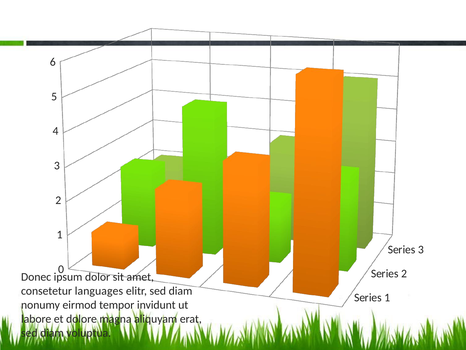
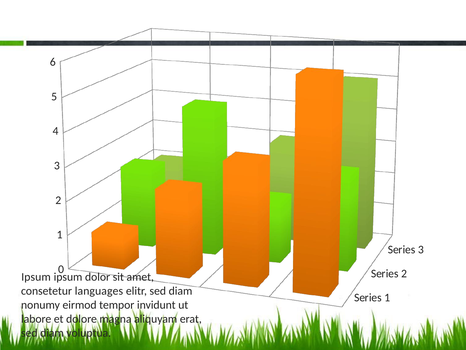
Donec at (36, 277): Donec -> Ipsum
